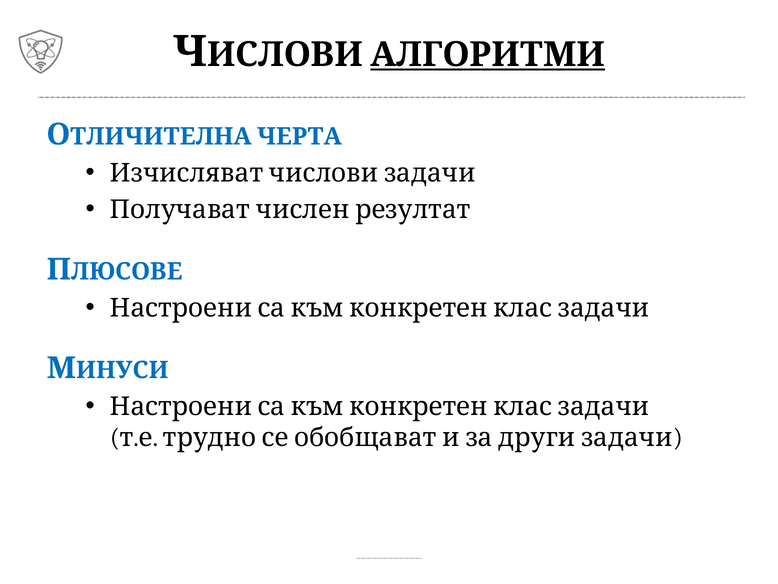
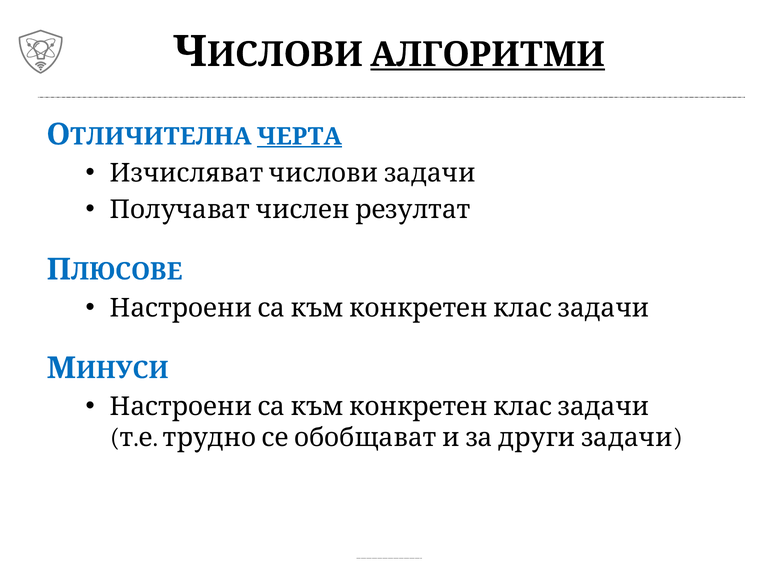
ЧЕРТА underline: none -> present
